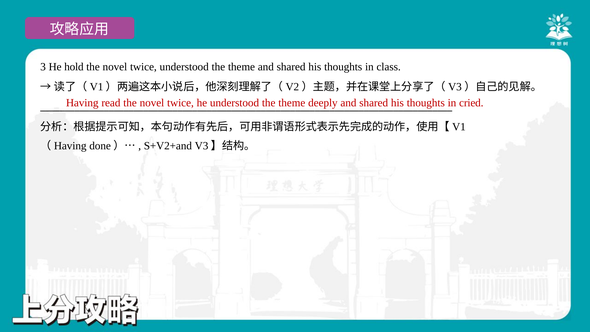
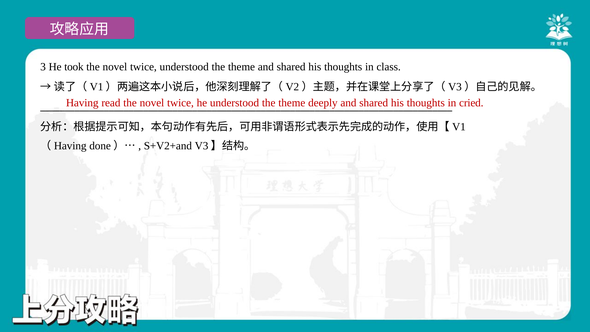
hold: hold -> took
